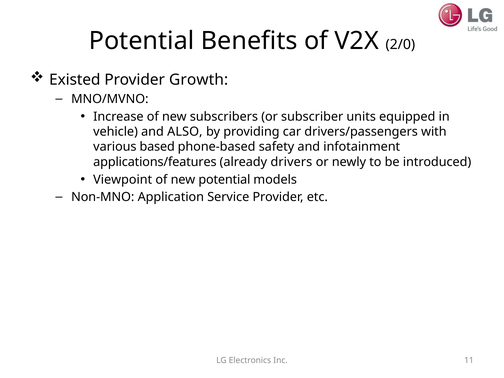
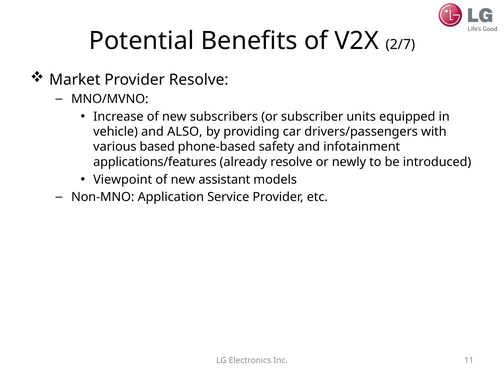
2/0: 2/0 -> 2/7
Existed: Existed -> Market
Provider Growth: Growth -> Resolve
already drivers: drivers -> resolve
new potential: potential -> assistant
